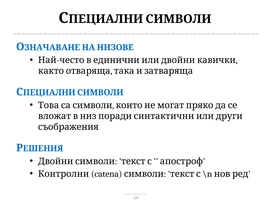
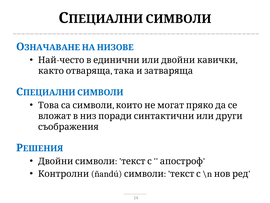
catena: catena -> ñandú
